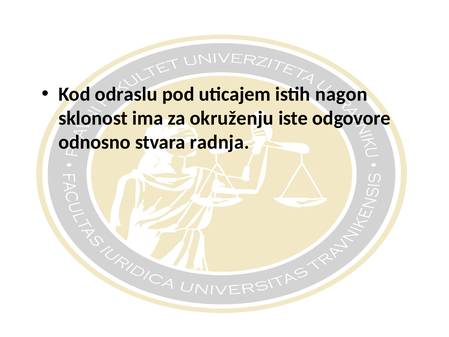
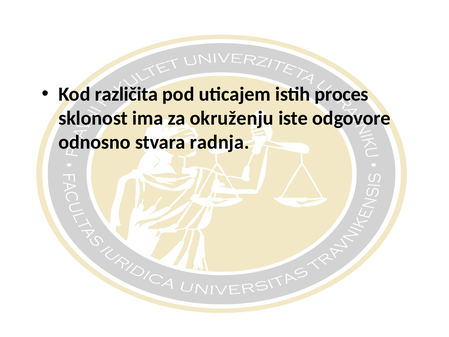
odraslu: odraslu -> različita
nagon: nagon -> proces
